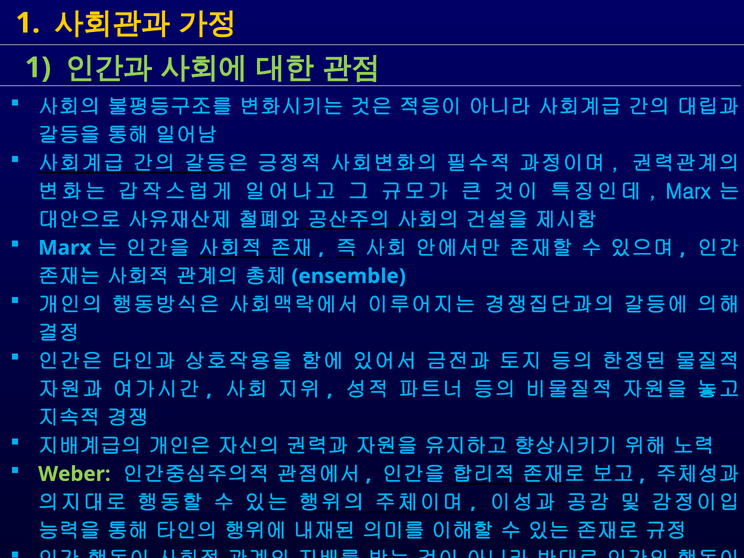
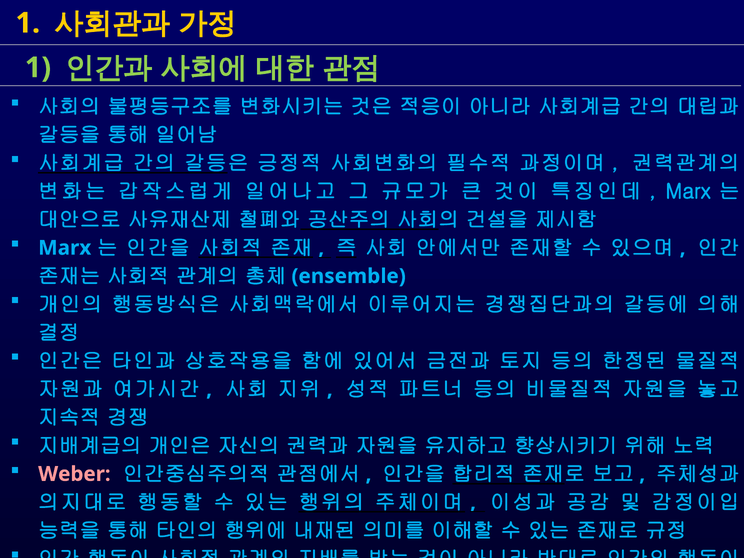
Weber colour: light green -> pink
